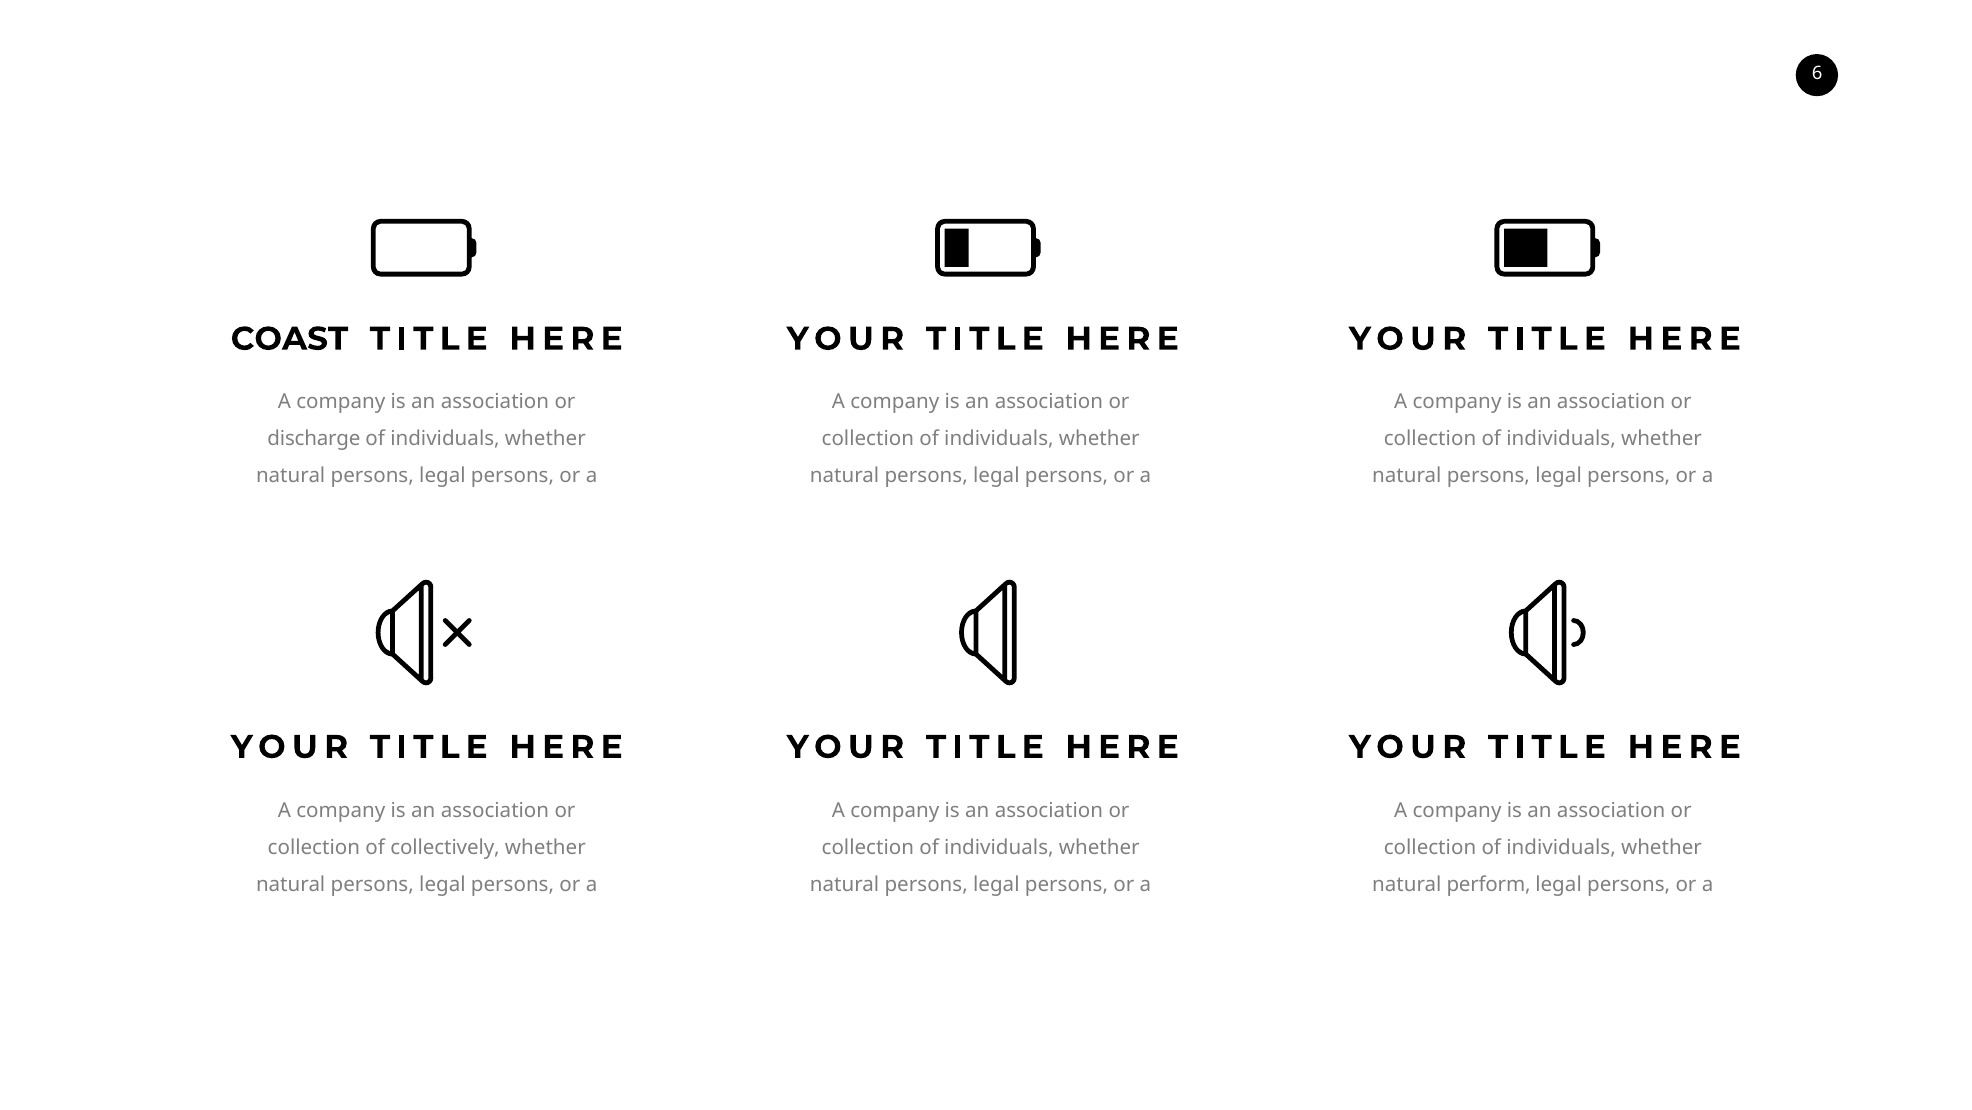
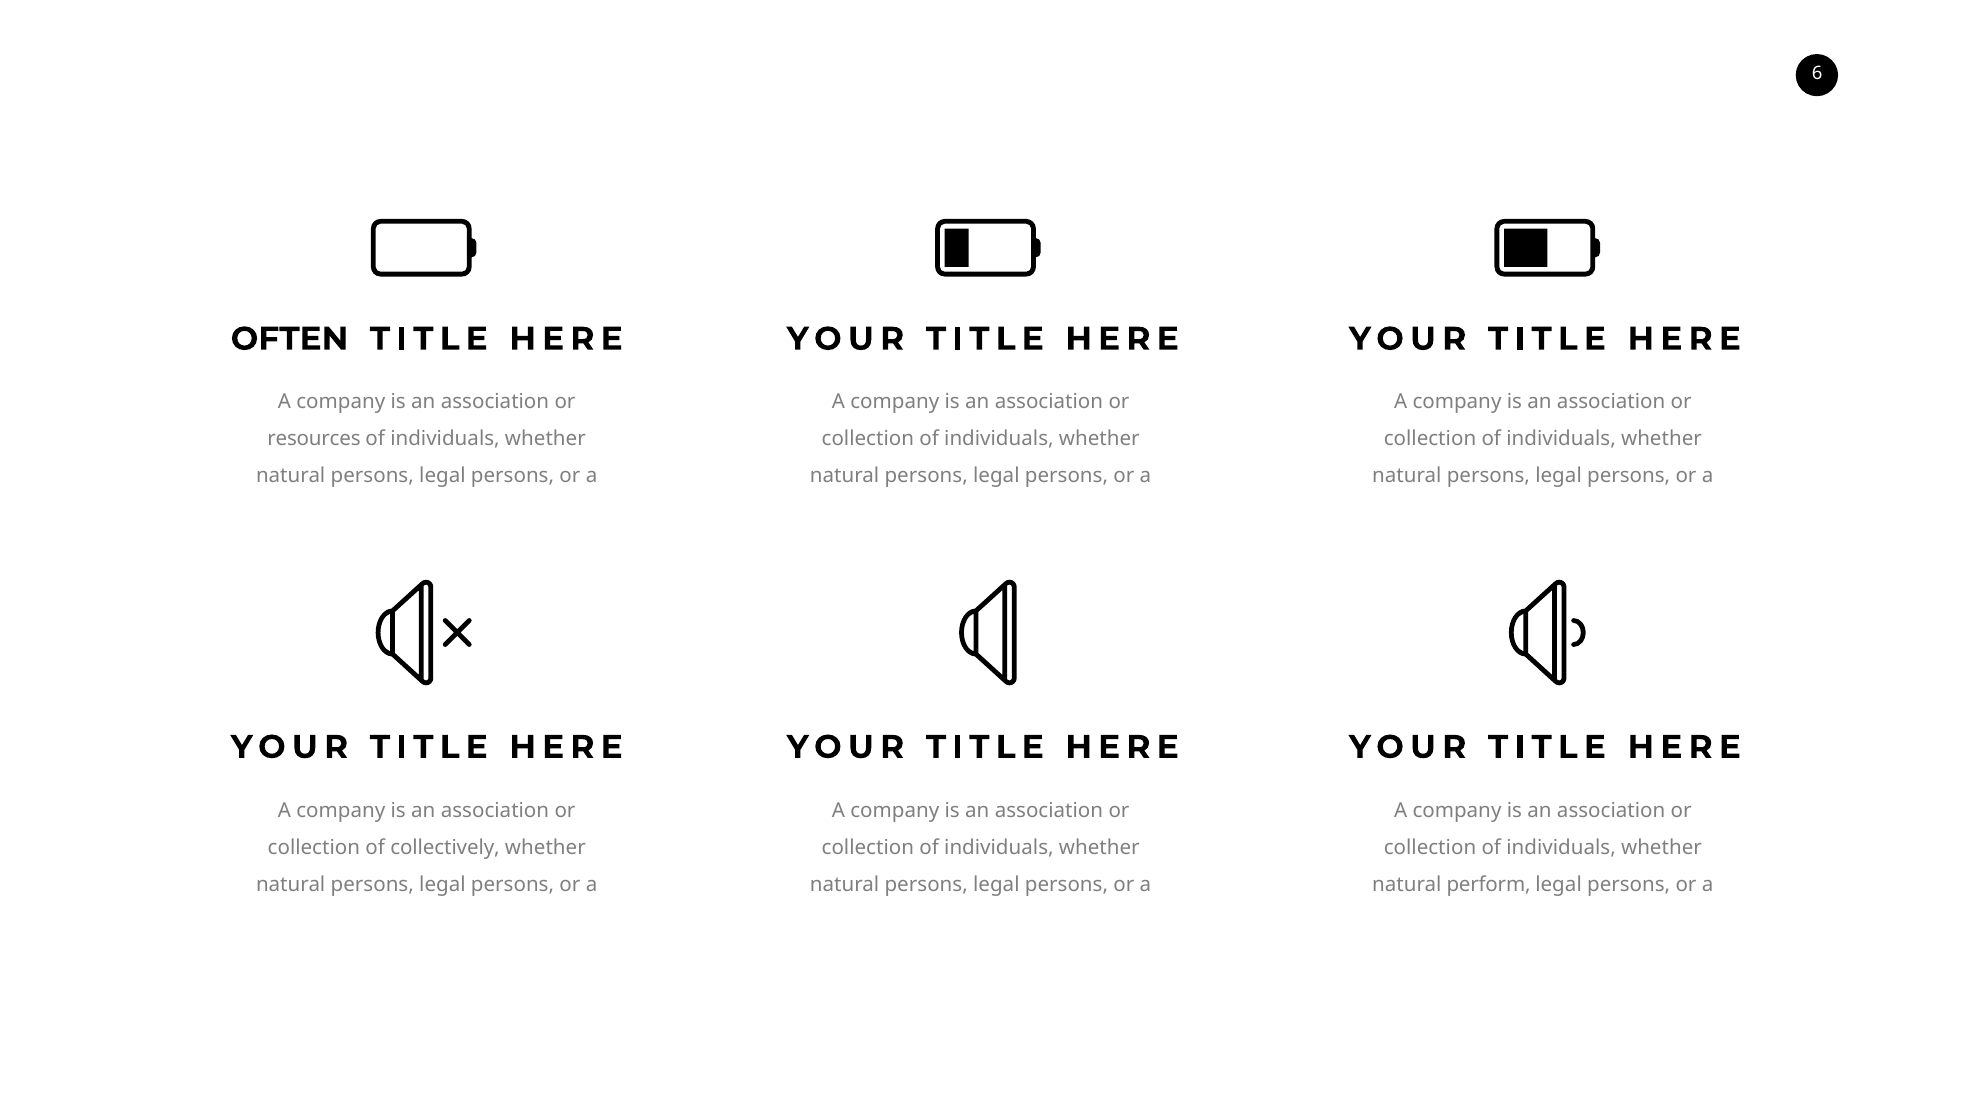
COAST: COAST -> OFTEN
discharge: discharge -> resources
